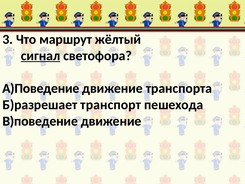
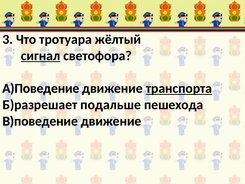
маршрут: маршрут -> тротуара
транспорта underline: none -> present
транспорт: транспорт -> подальше
